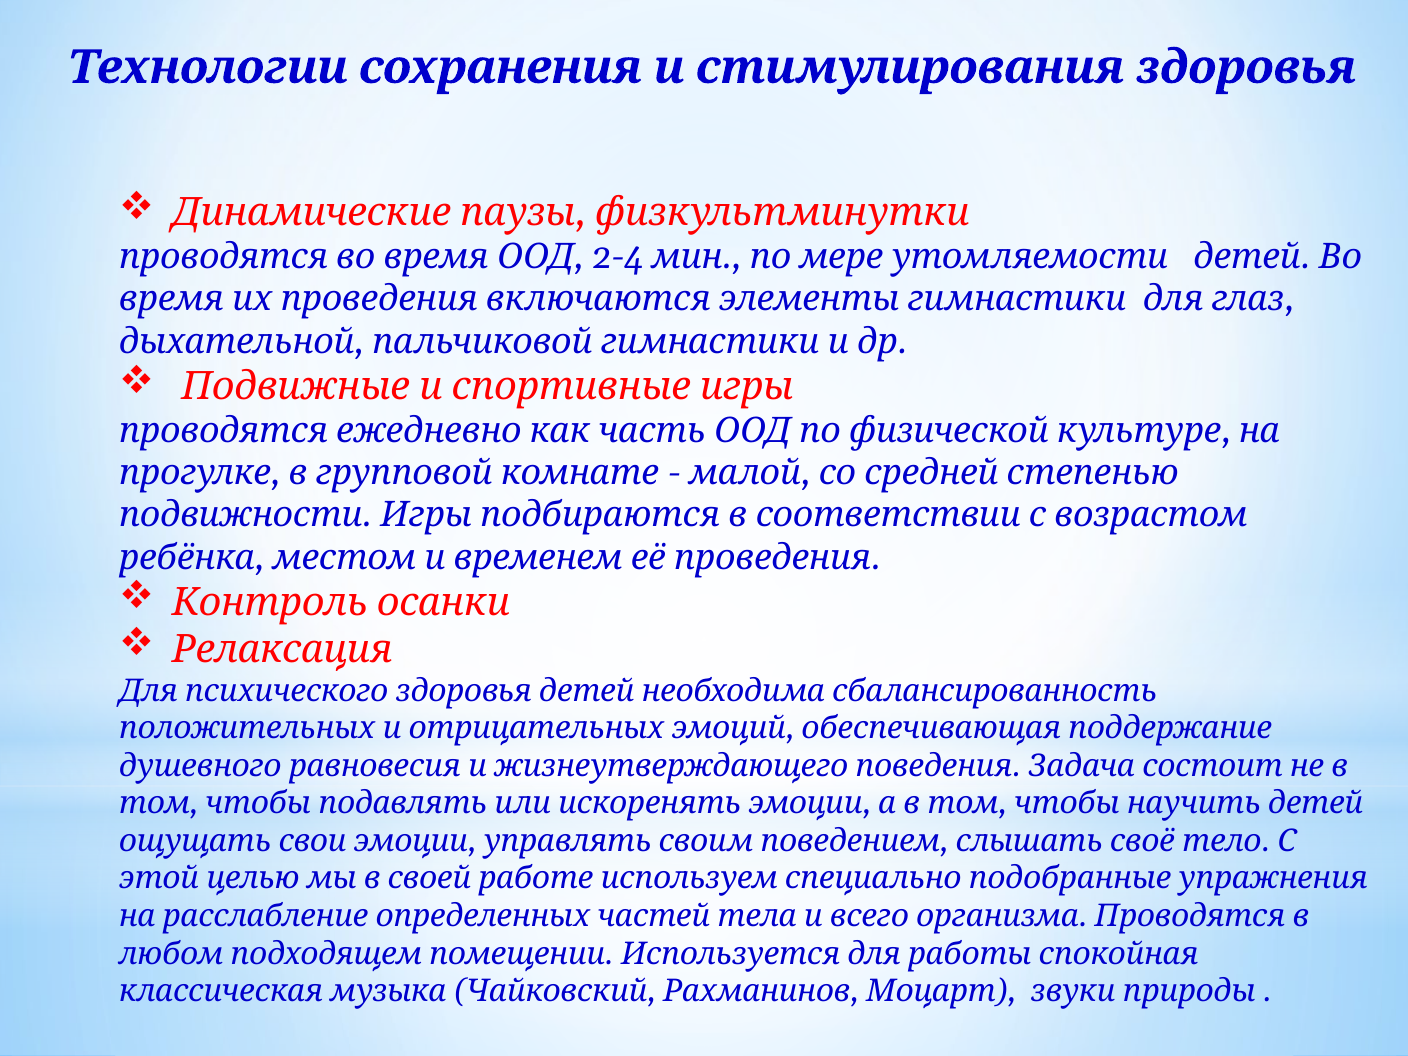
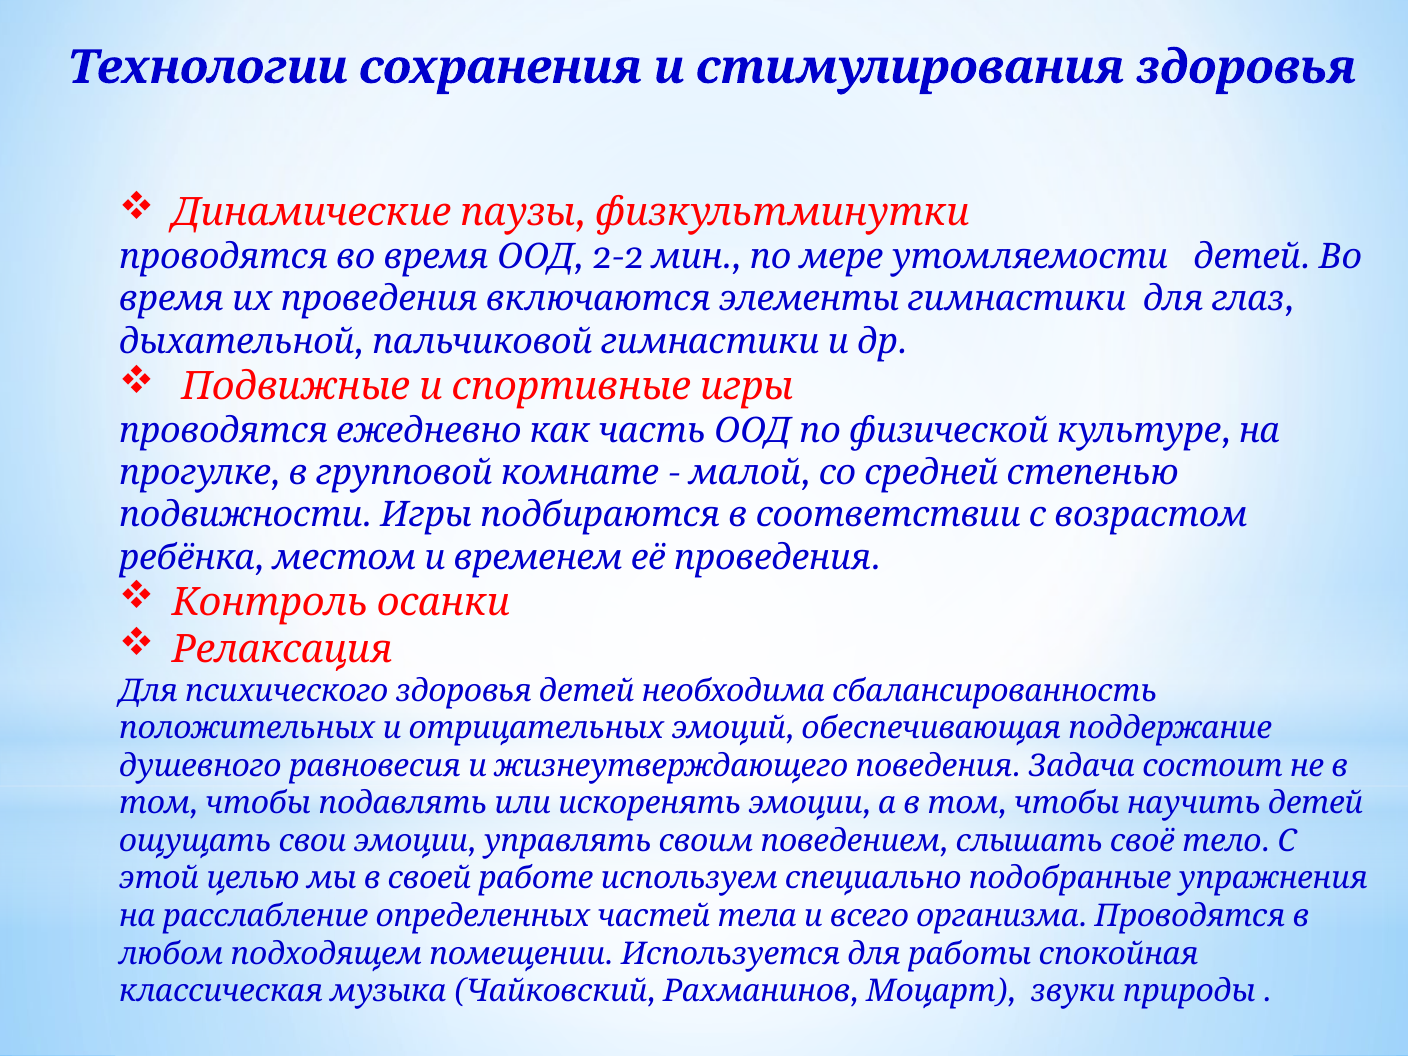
2-4: 2-4 -> 2-2
